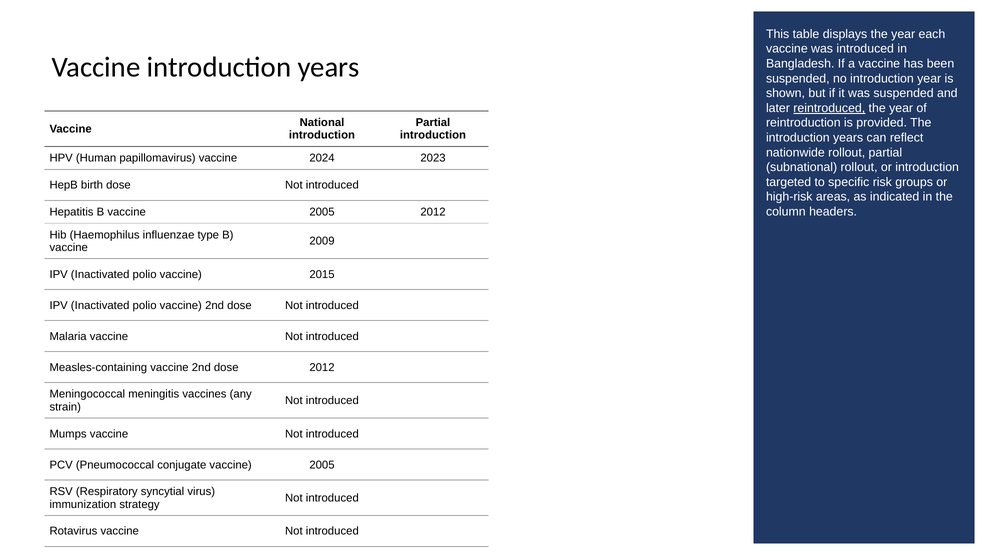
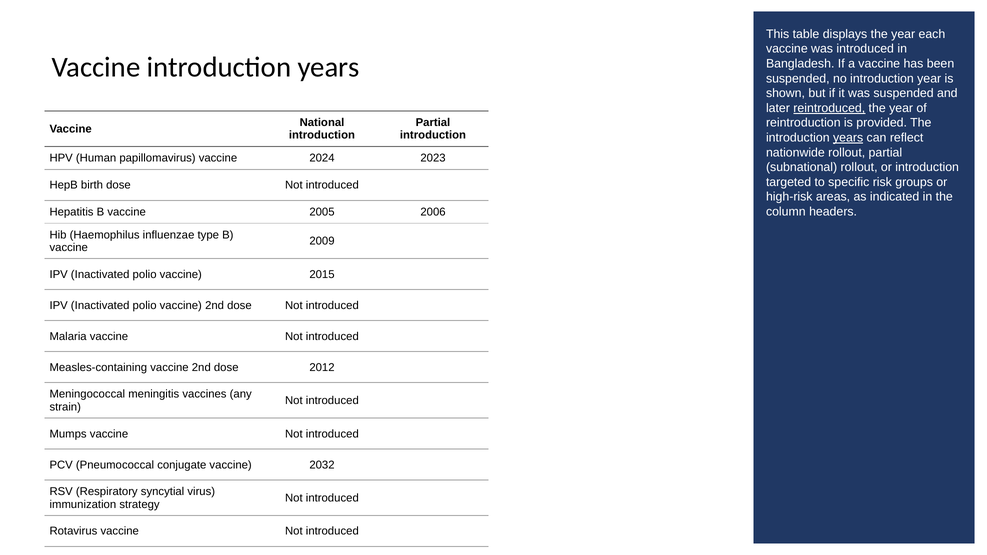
years at (848, 138) underline: none -> present
2005 2012: 2012 -> 2006
conjugate vaccine 2005: 2005 -> 2032
